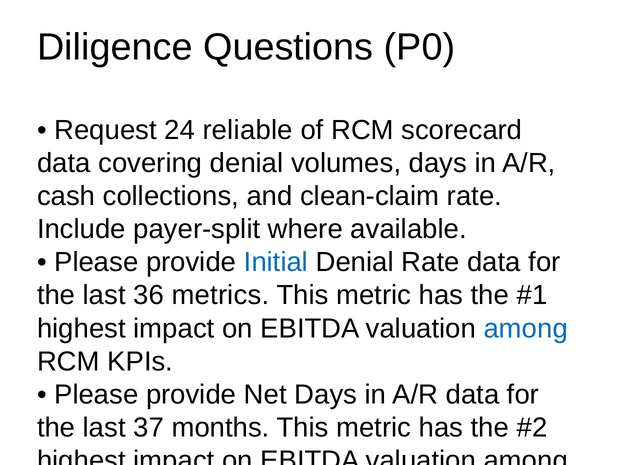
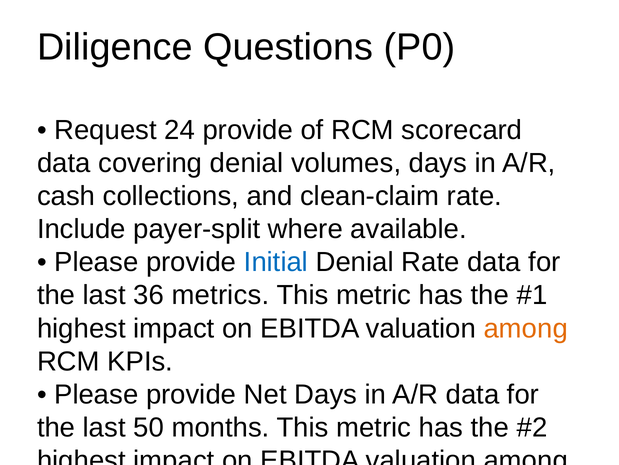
24 reliable: reliable -> provide
among at (526, 328) colour: blue -> orange
37: 37 -> 50
